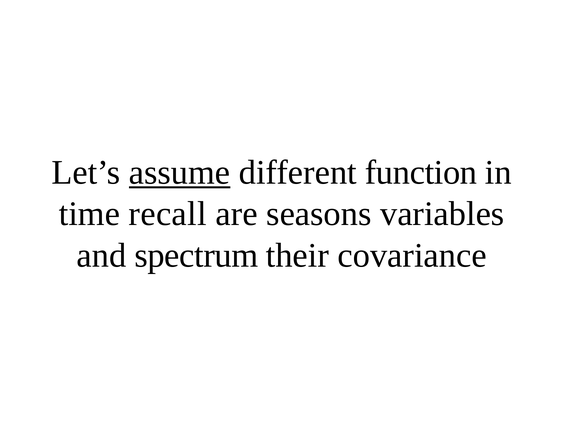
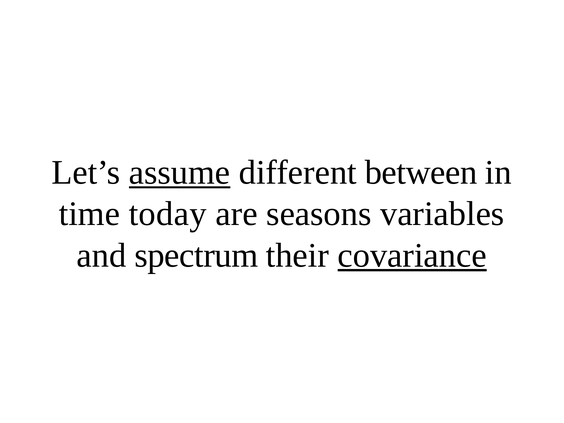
function: function -> between
recall: recall -> today
covariance underline: none -> present
